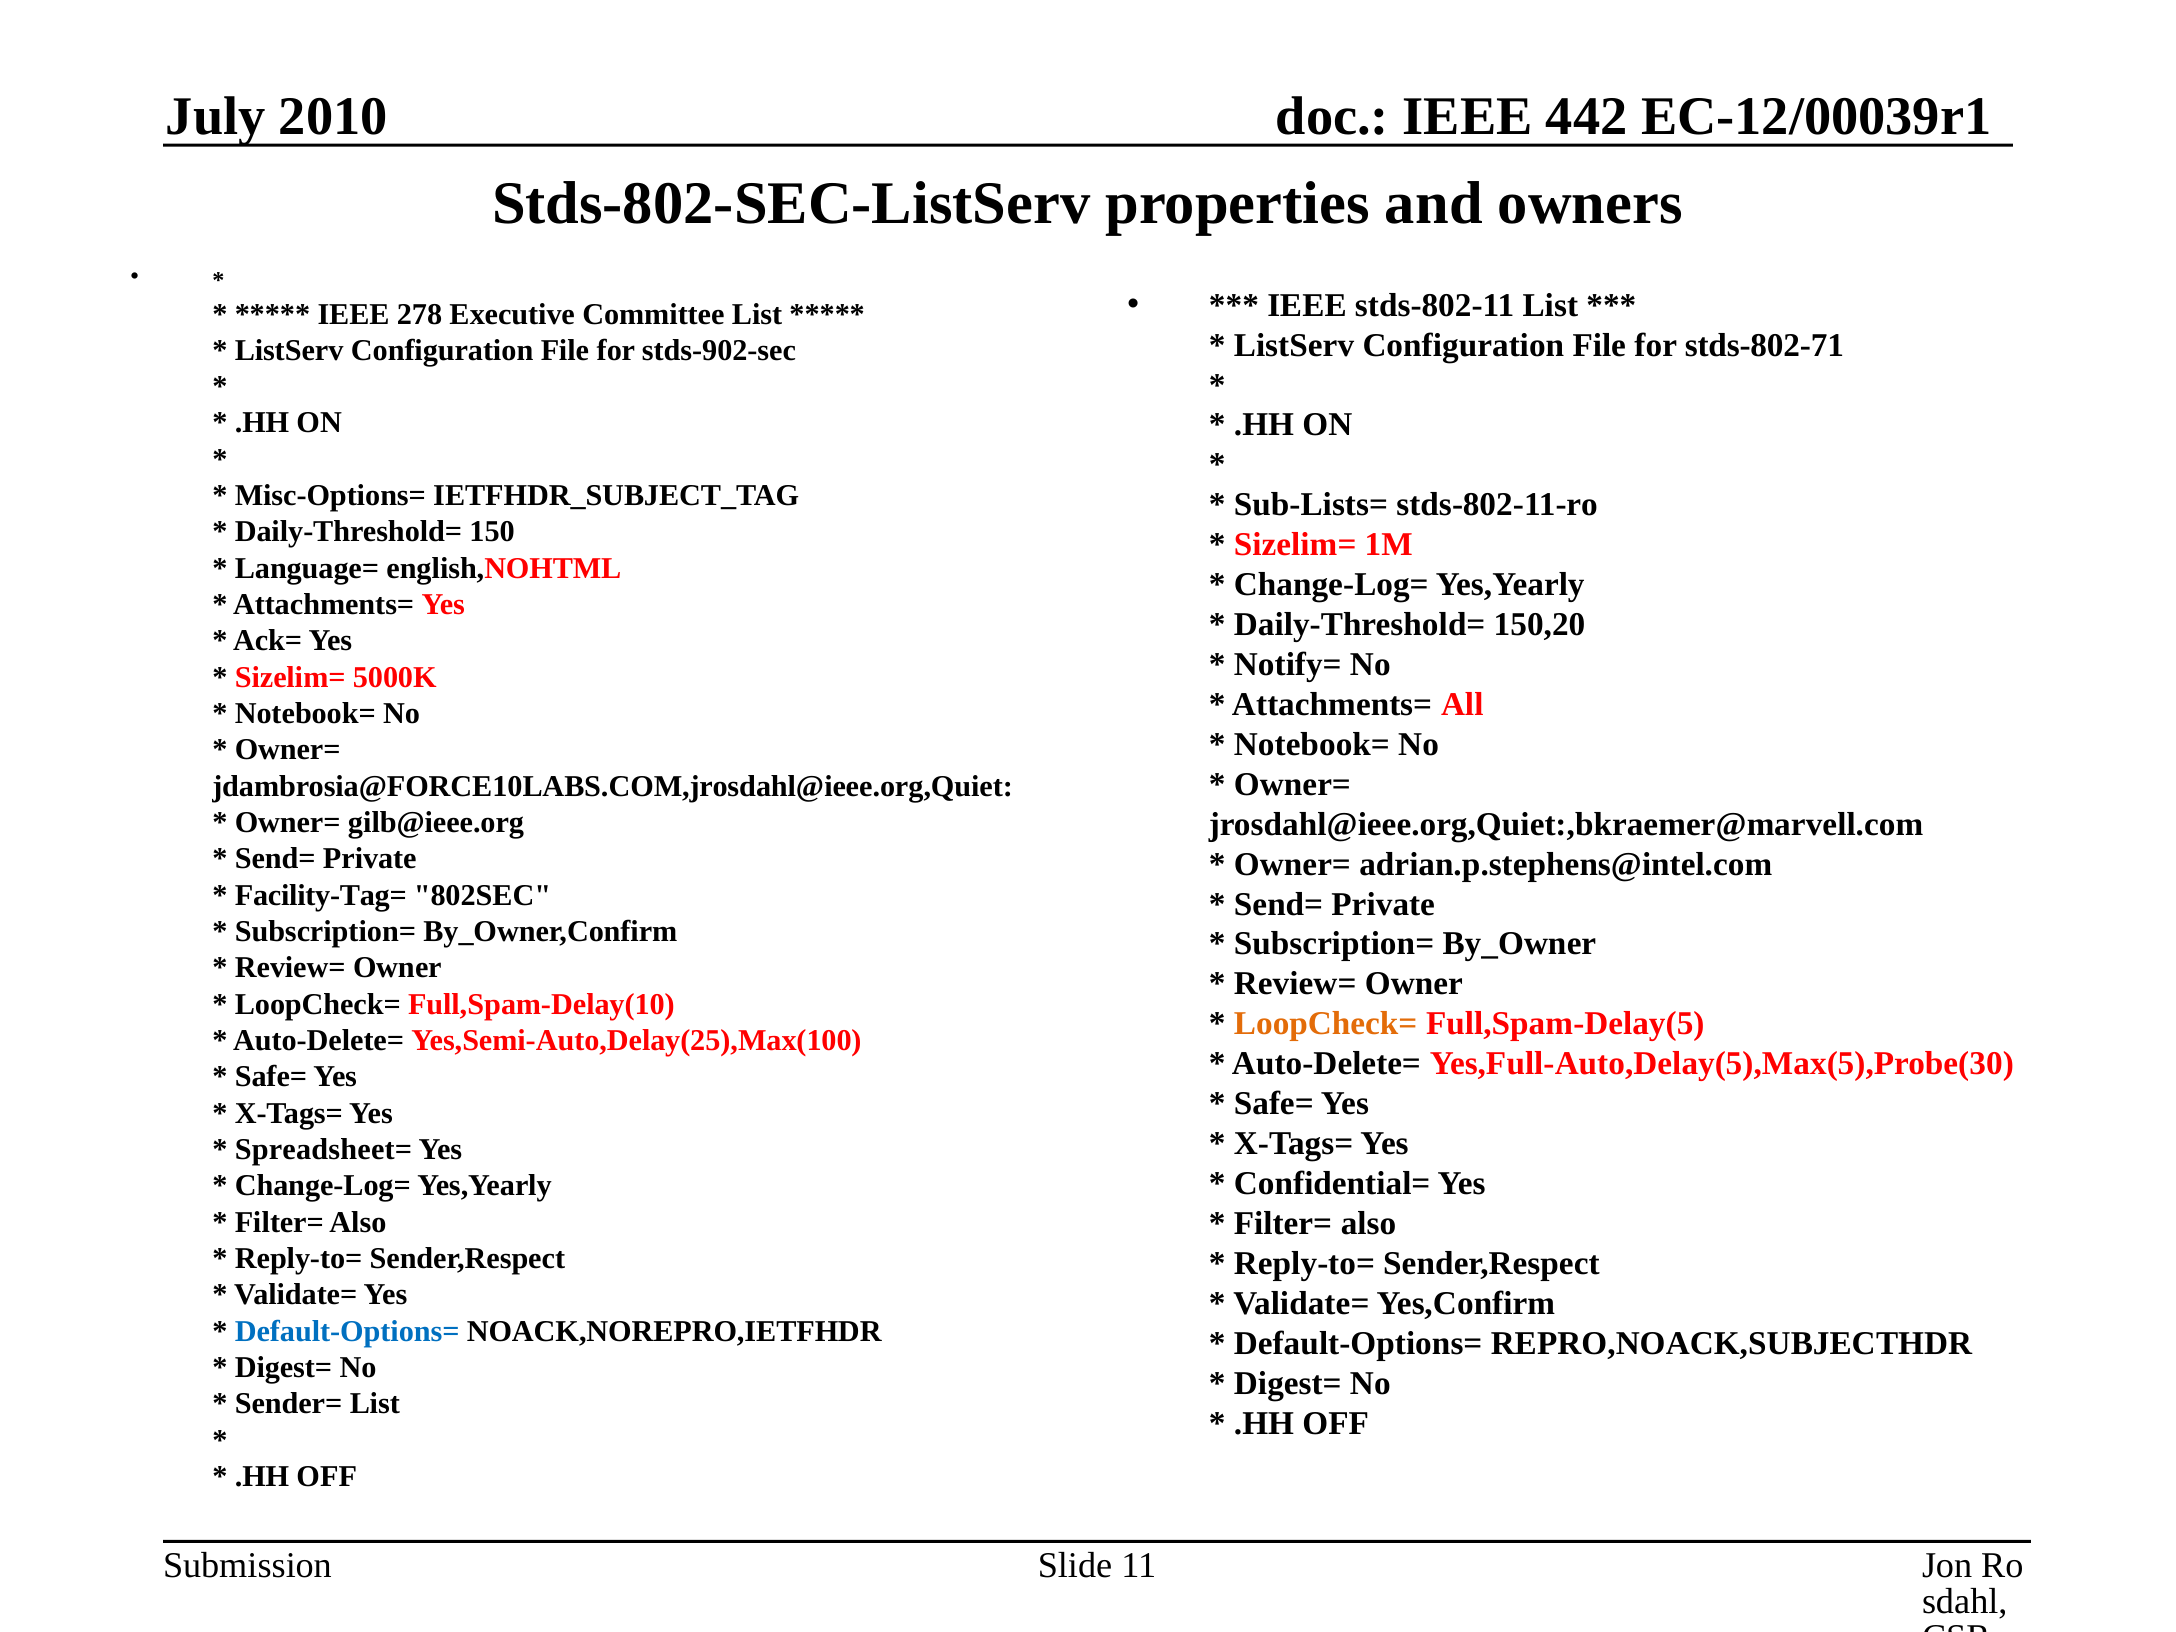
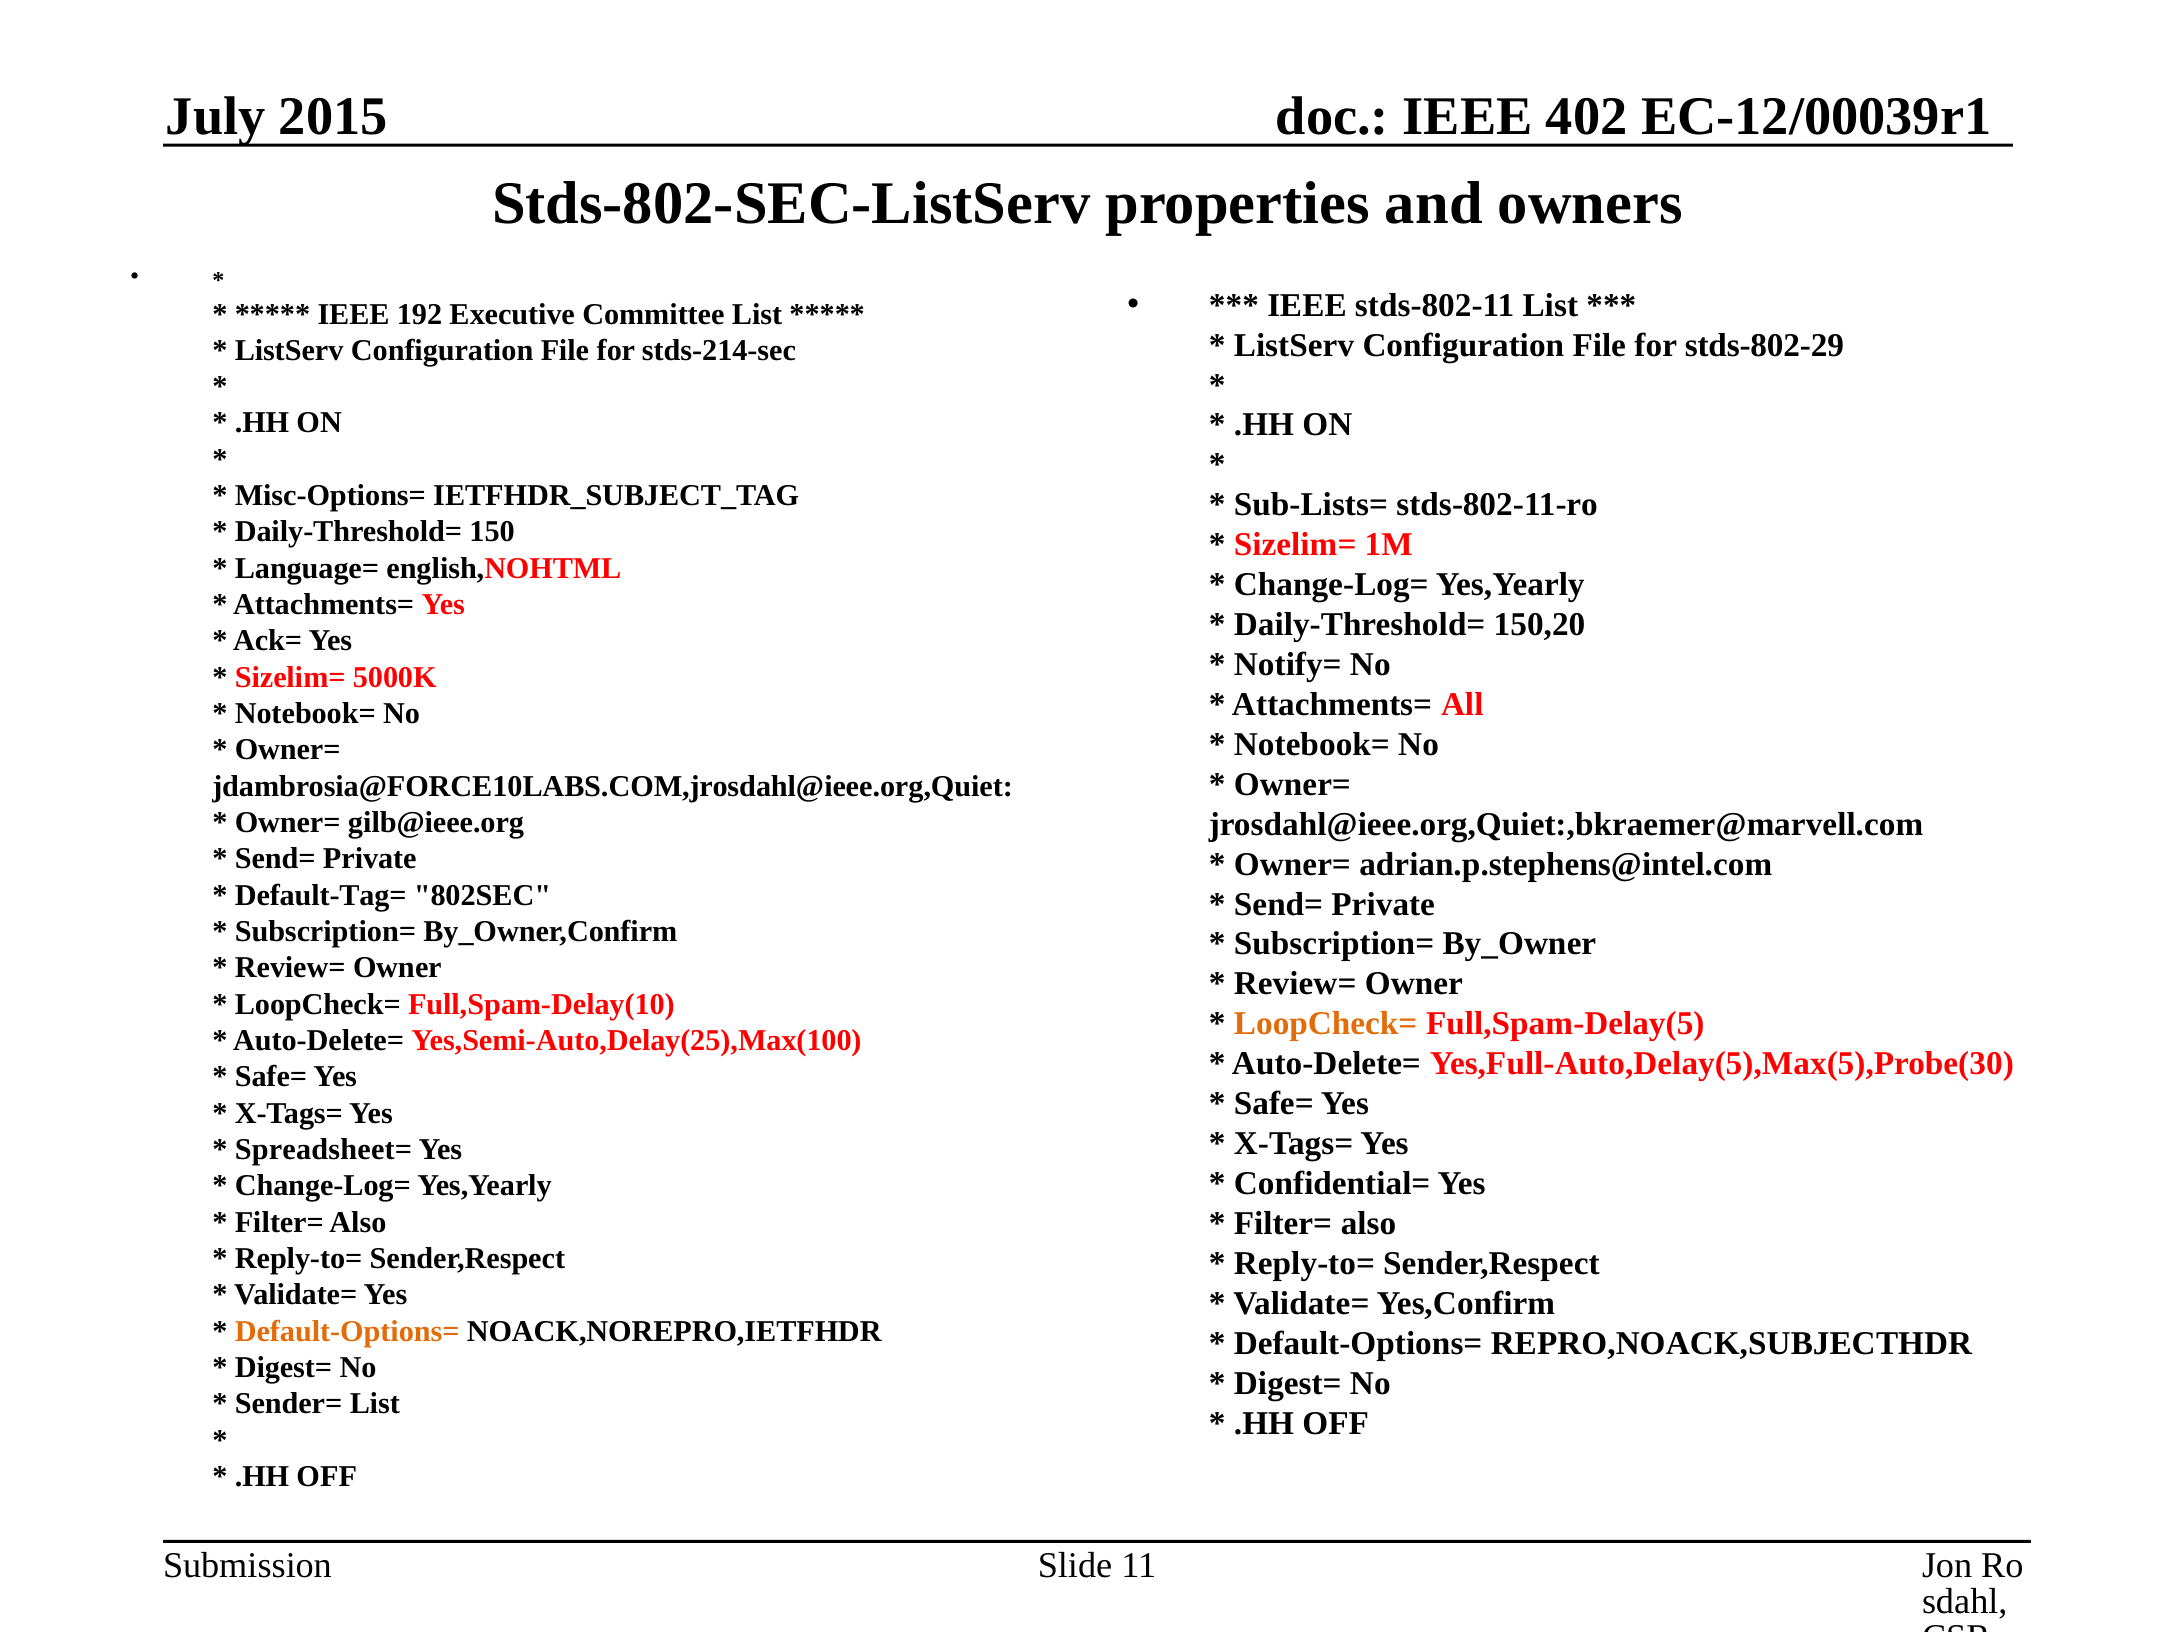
2010: 2010 -> 2015
442: 442 -> 402
278: 278 -> 192
stds-802-71: stds-802-71 -> stds-802-29
stds-902-sec: stds-902-sec -> stds-214-sec
Facility-Tag=: Facility-Tag= -> Default-Tag=
Default-Options= at (347, 1331) colour: blue -> orange
